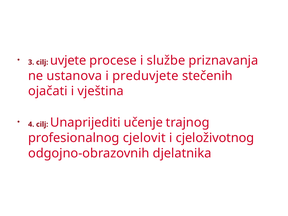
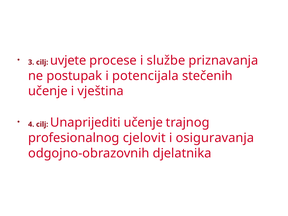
ustanova: ustanova -> postupak
preduvjete: preduvjete -> potencijala
ojačati at (48, 91): ojačati -> učenje
cjeloživotnog: cjeloživotnog -> osiguravanja
